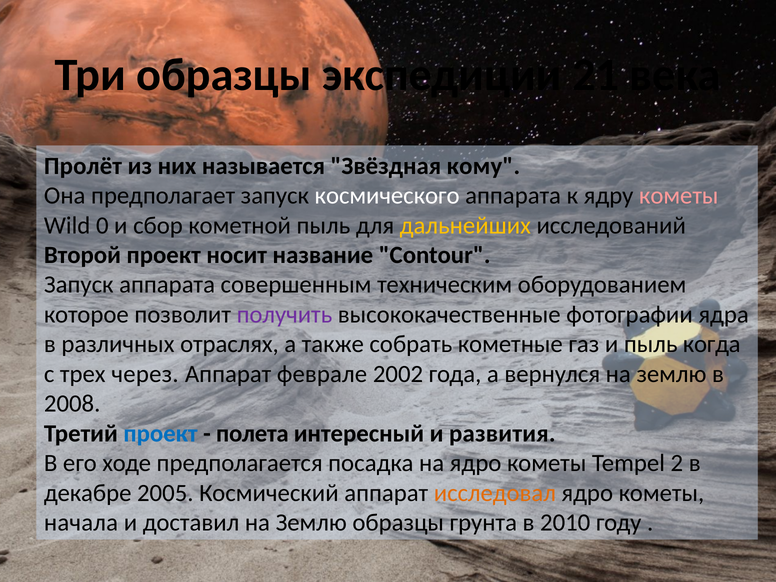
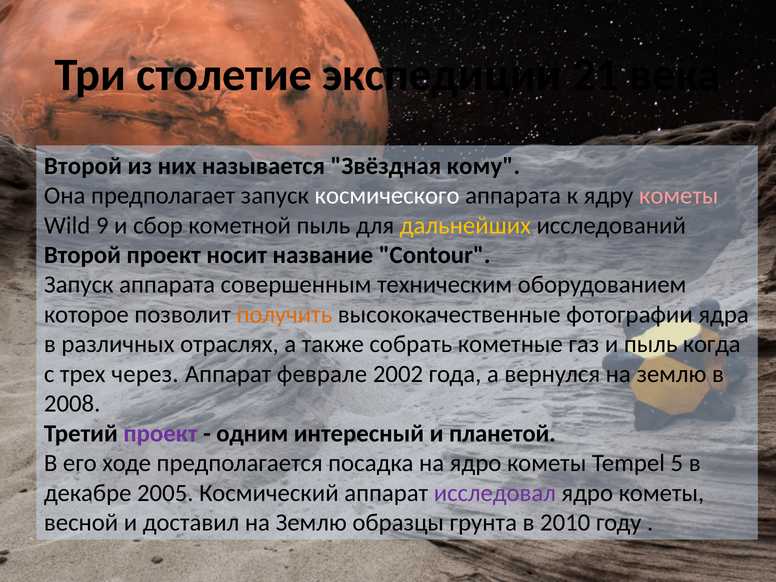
Три образцы: образцы -> столетие
Пролёт at (83, 166): Пролёт -> Второй
0: 0 -> 9
получить colour: purple -> orange
проект at (161, 433) colour: blue -> purple
полета: полета -> одним
развития: развития -> планетой
2: 2 -> 5
исследовал colour: orange -> purple
начала: начала -> весной
